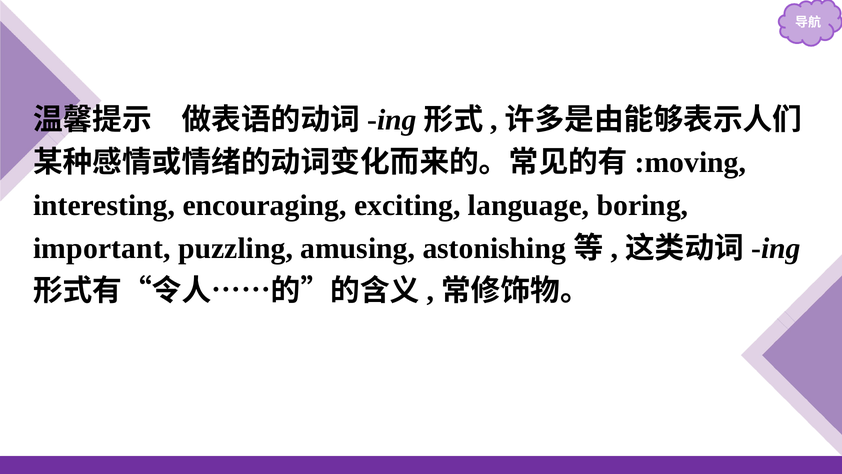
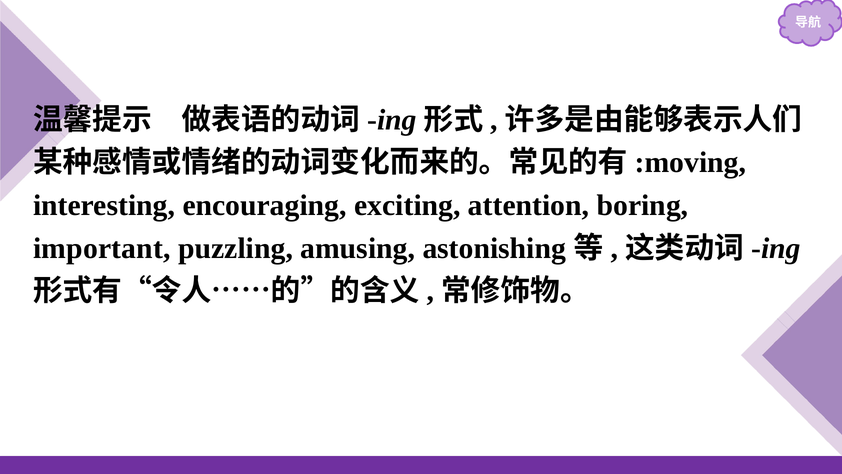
language: language -> attention
